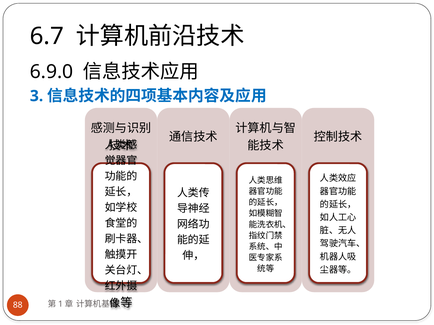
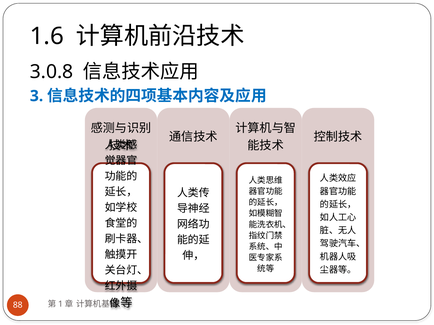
6.7: 6.7 -> 1.6
6.9.0: 6.9.0 -> 3.0.8
